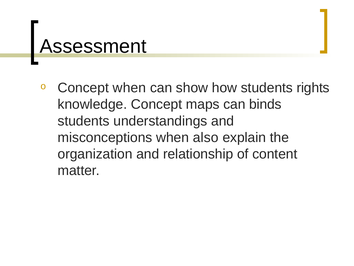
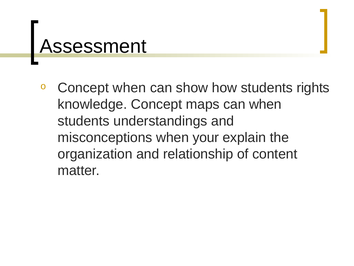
can binds: binds -> when
also: also -> your
